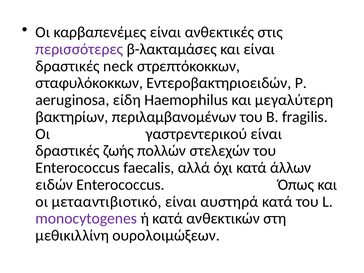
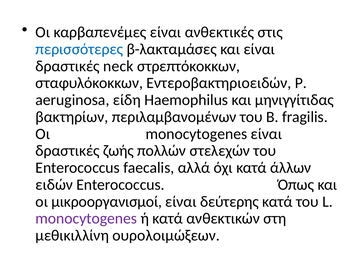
περισσότερες colour: purple -> blue
μεγαλύτερη: μεγαλύτερη -> μηνιγγίτιδας
Οι γαστρεντερικού: γαστρεντερικού -> monocytogenes
μετααντιβιοτικό: μετααντιβιοτικό -> μικροοργανισμοί
αυστηρά: αυστηρά -> δεύτερης
